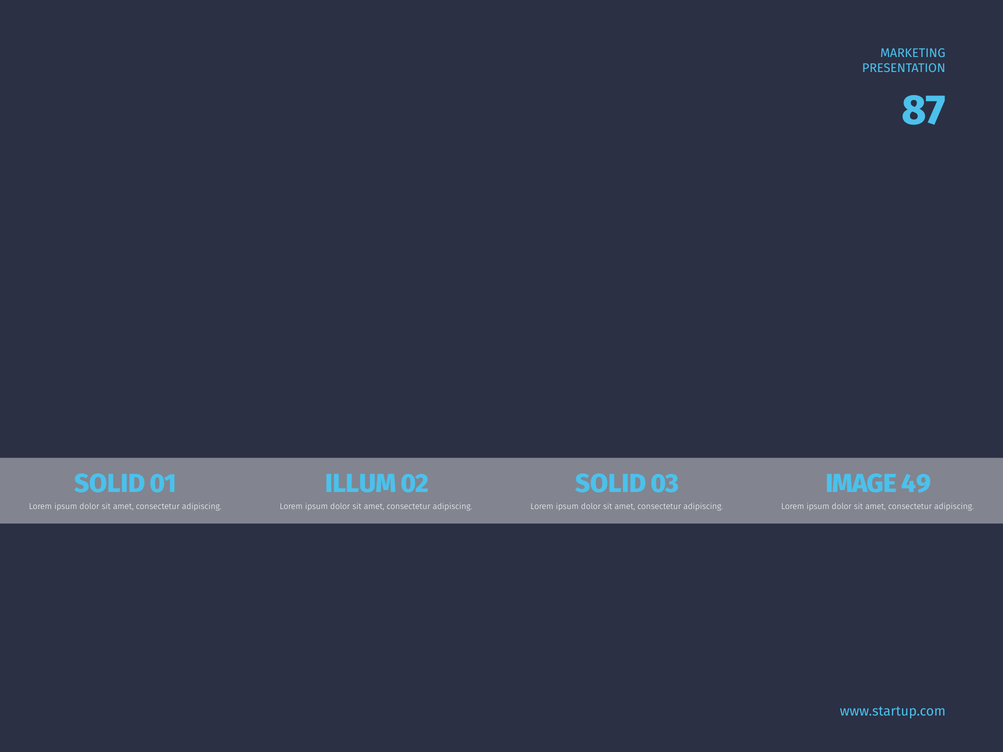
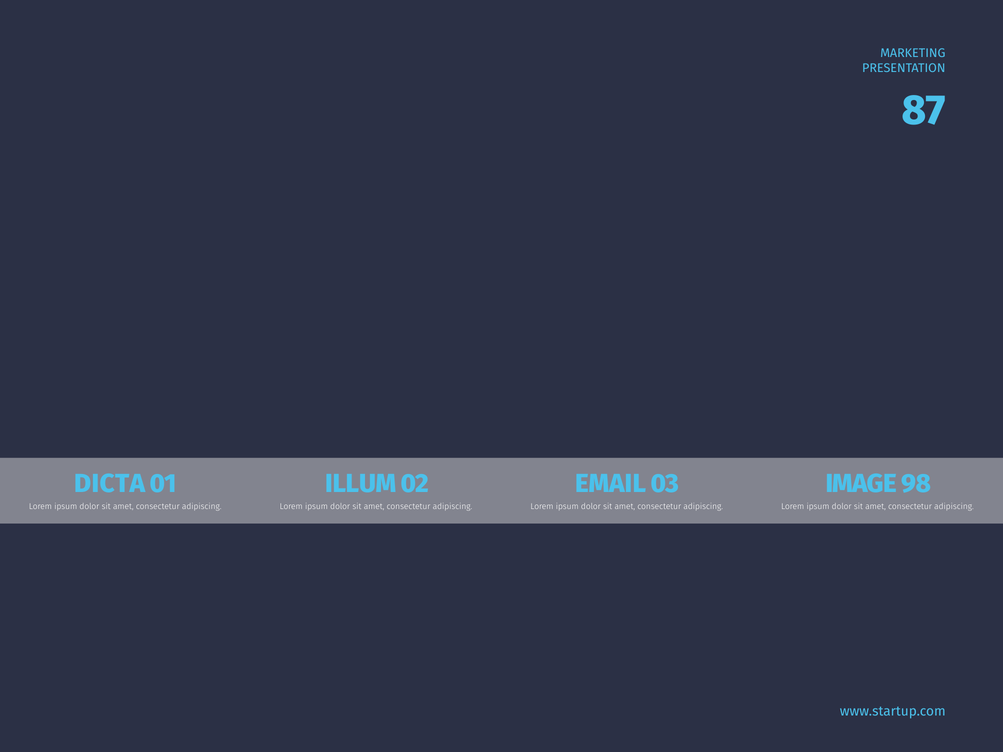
SOLID at (110, 484): SOLID -> DICTA
02 SOLID: SOLID -> EMAIL
49: 49 -> 98
